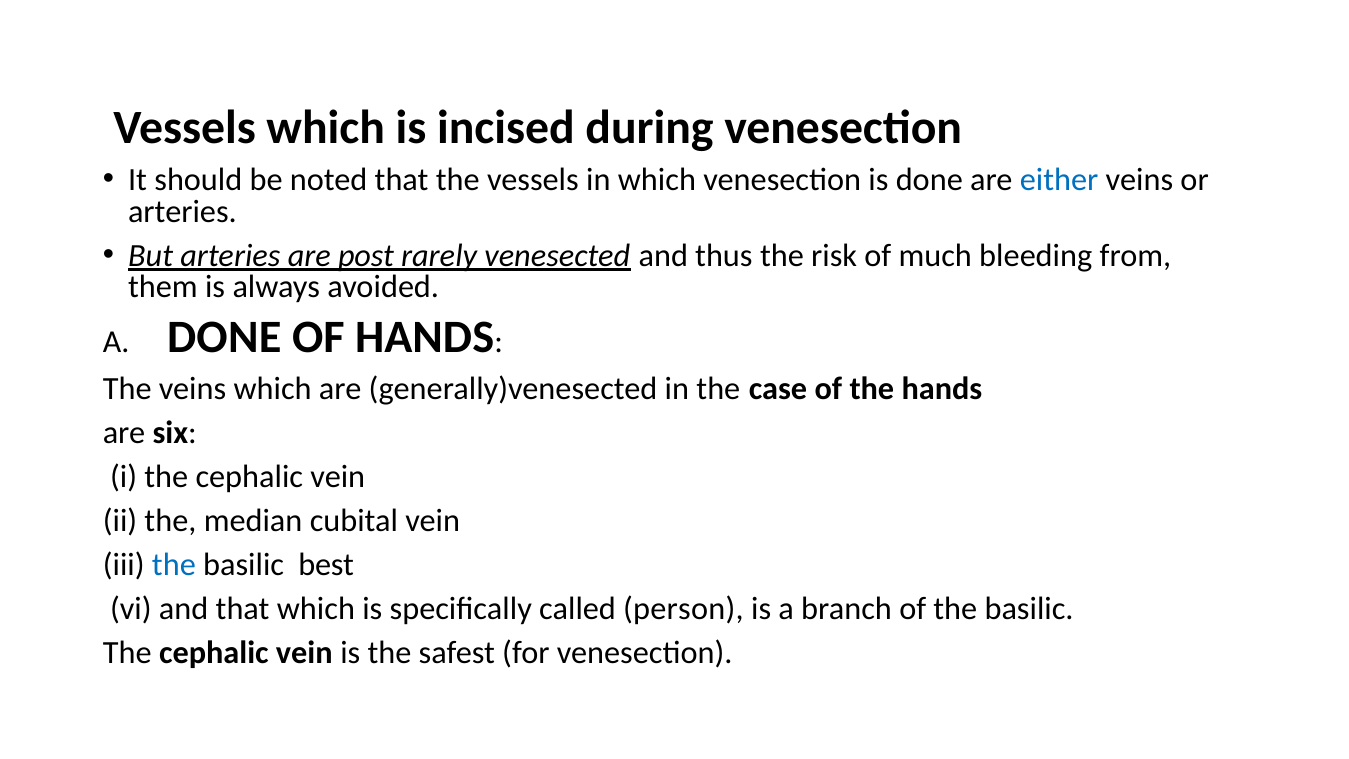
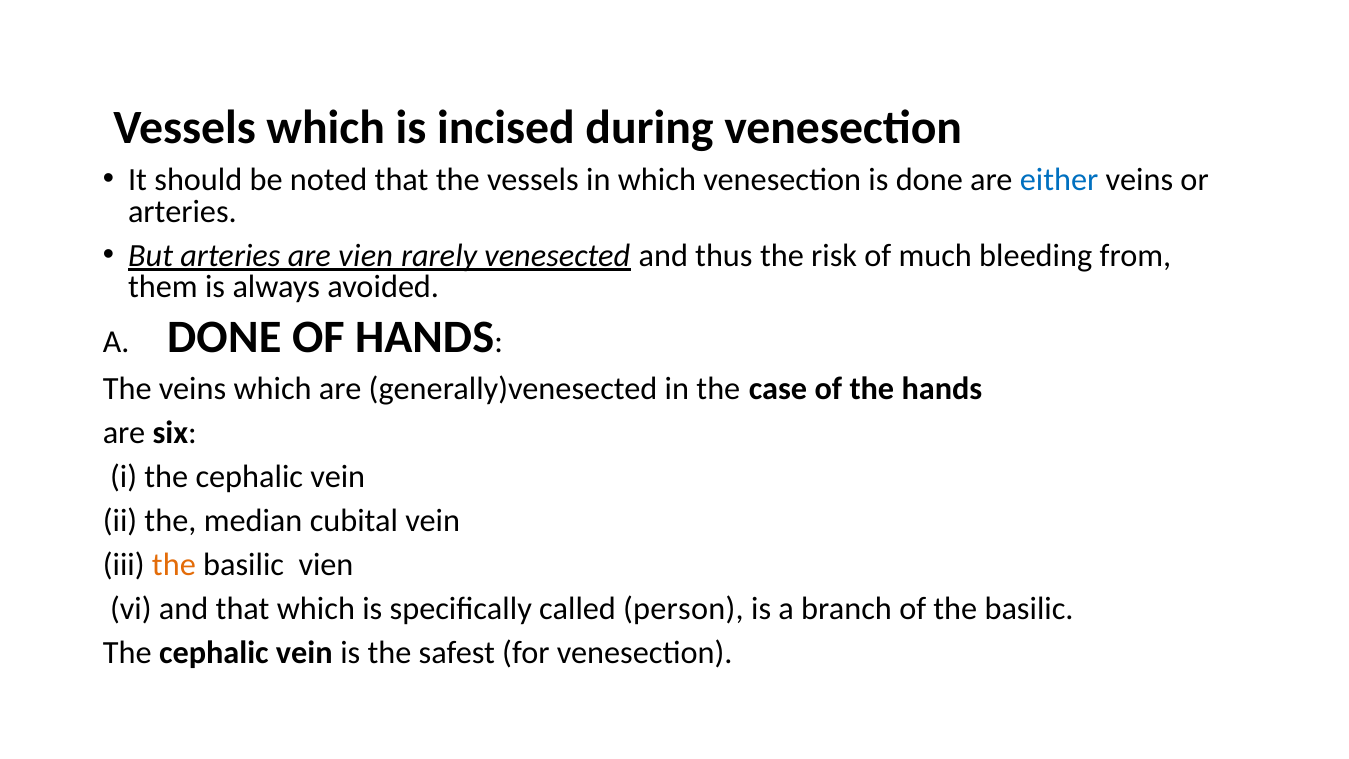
are post: post -> vien
the at (174, 565) colour: blue -> orange
basilic best: best -> vien
